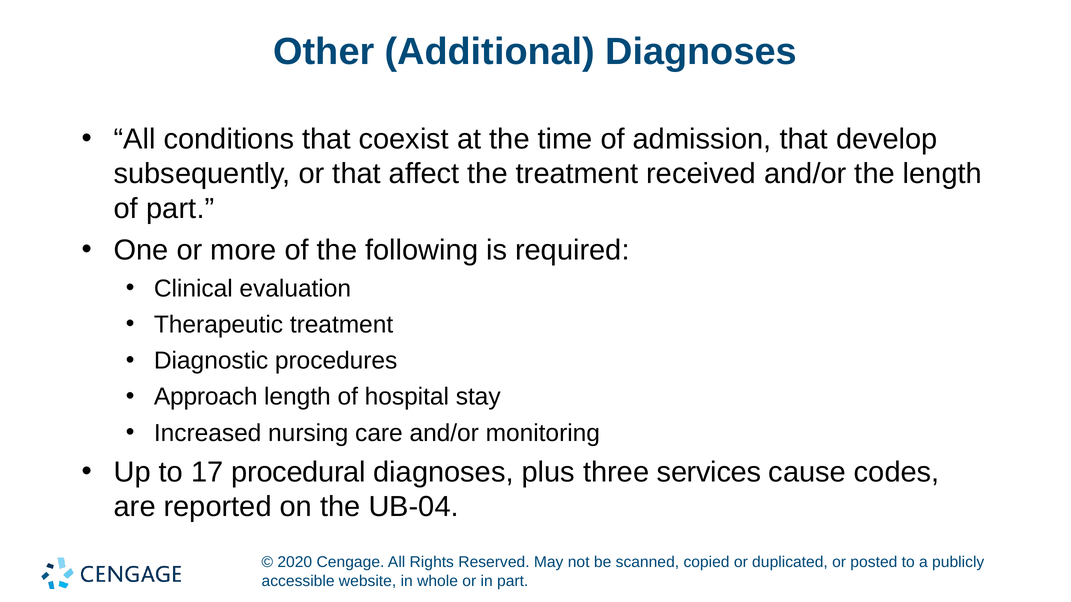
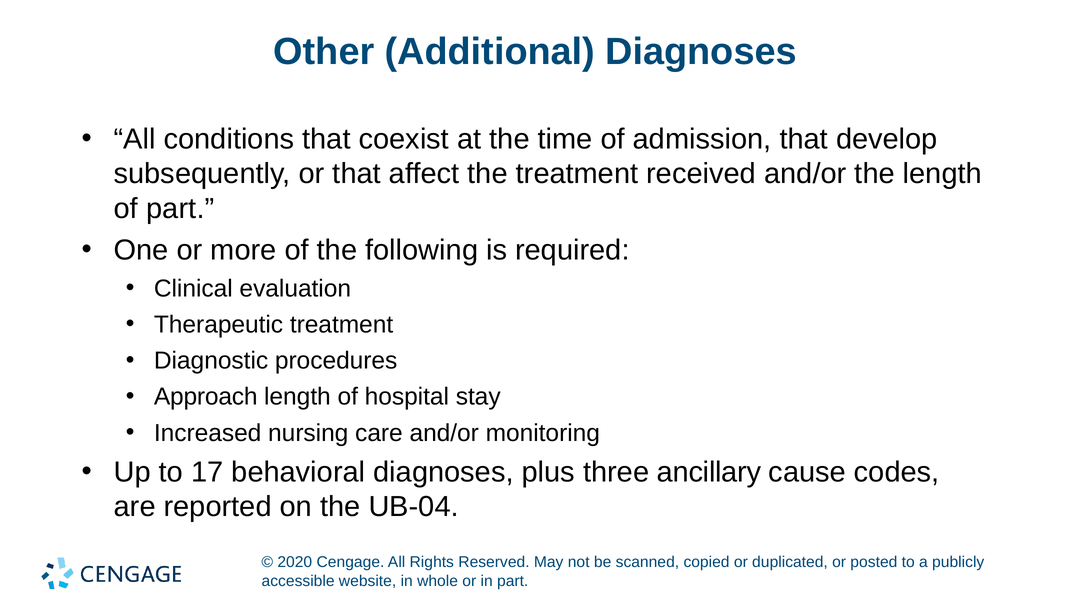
procedural: procedural -> behavioral
services: services -> ancillary
